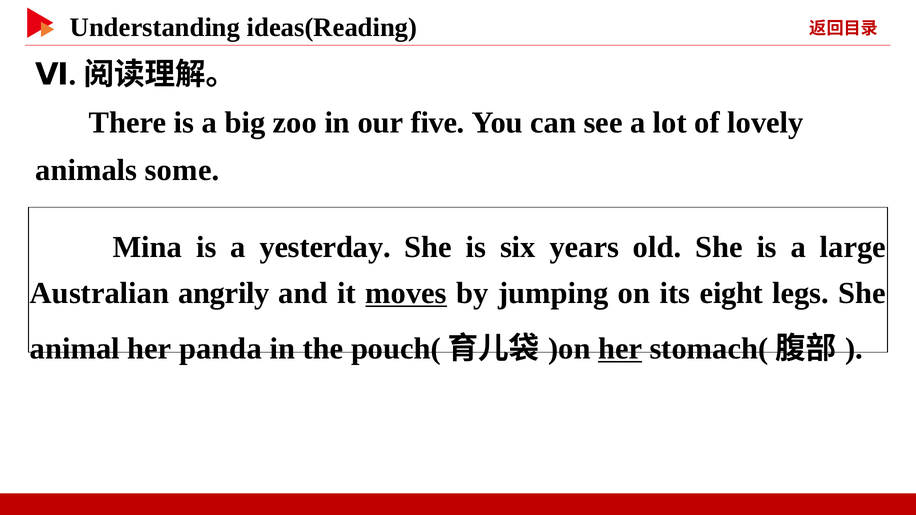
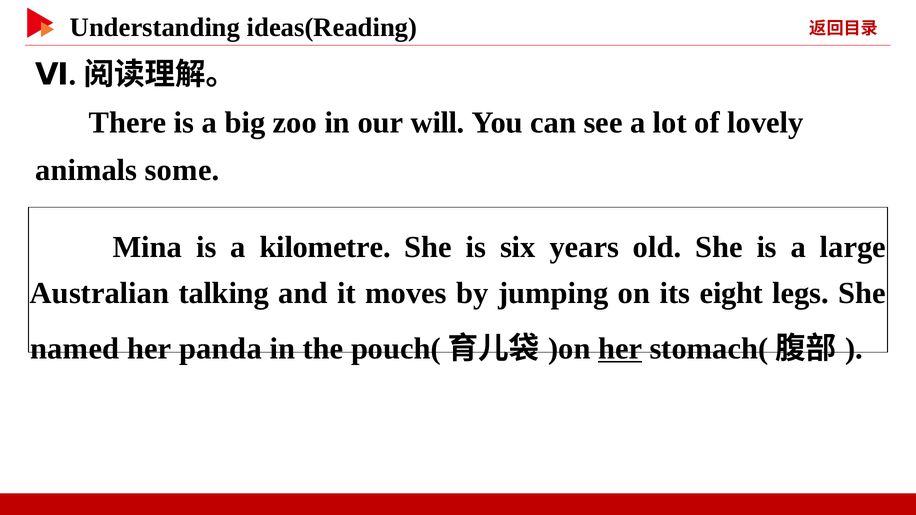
five: five -> will
yesterday: yesterday -> kilometre
angrily: angrily -> talking
moves underline: present -> none
animal: animal -> named
